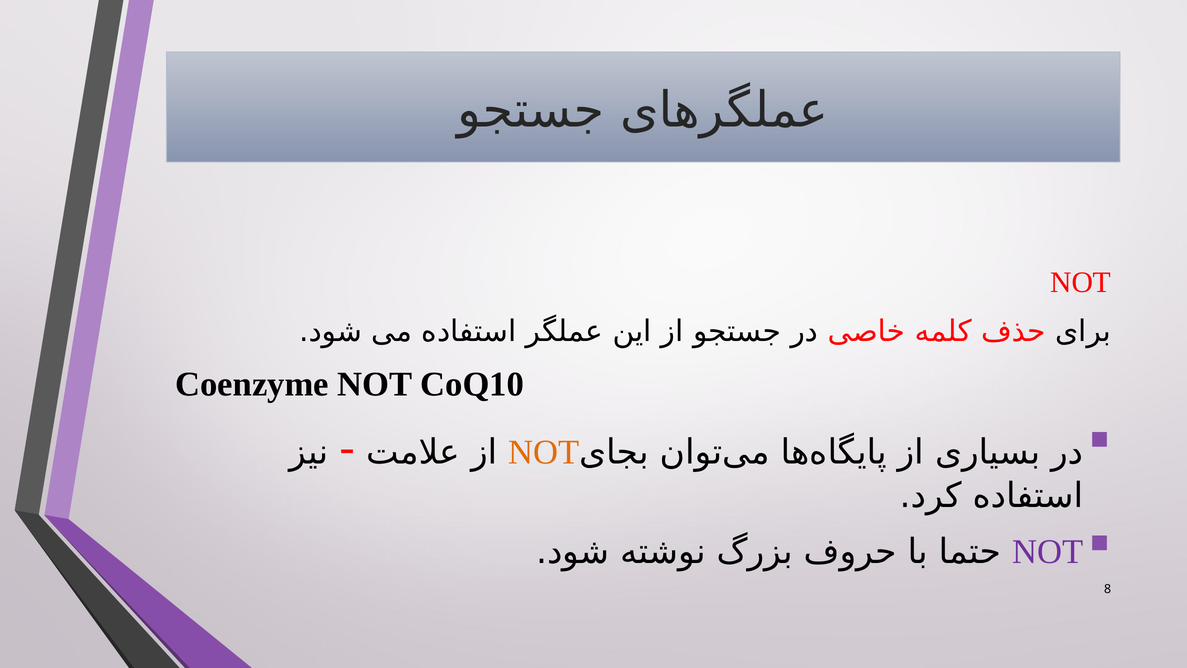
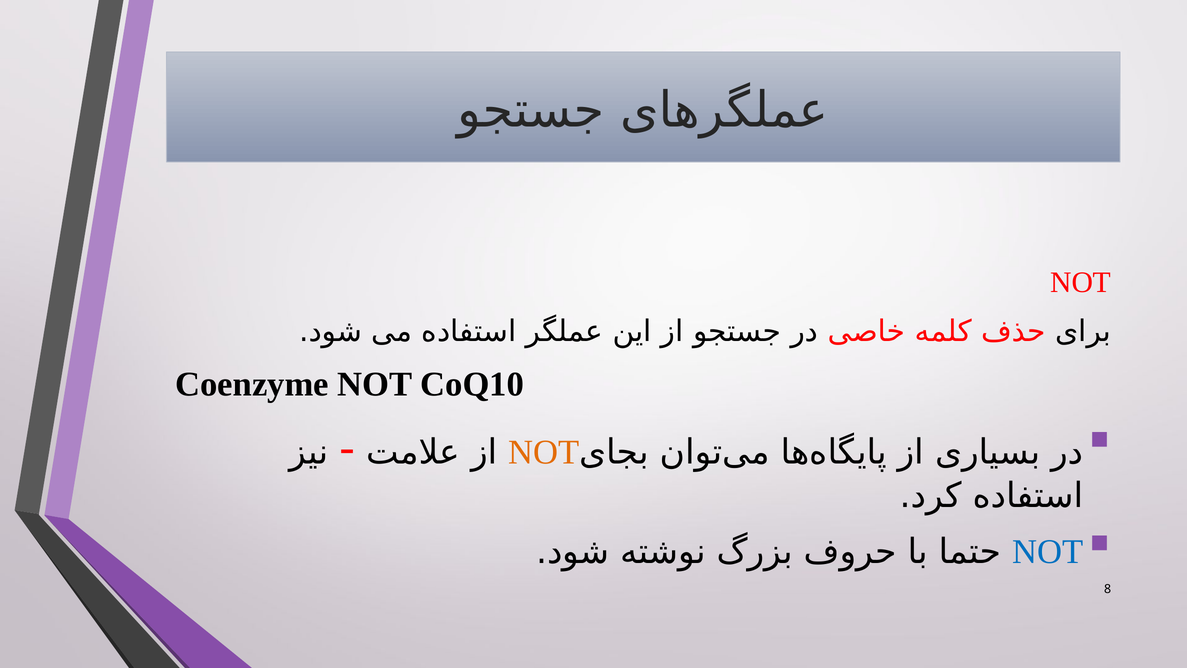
NOT at (1048, 551) colour: purple -> blue
